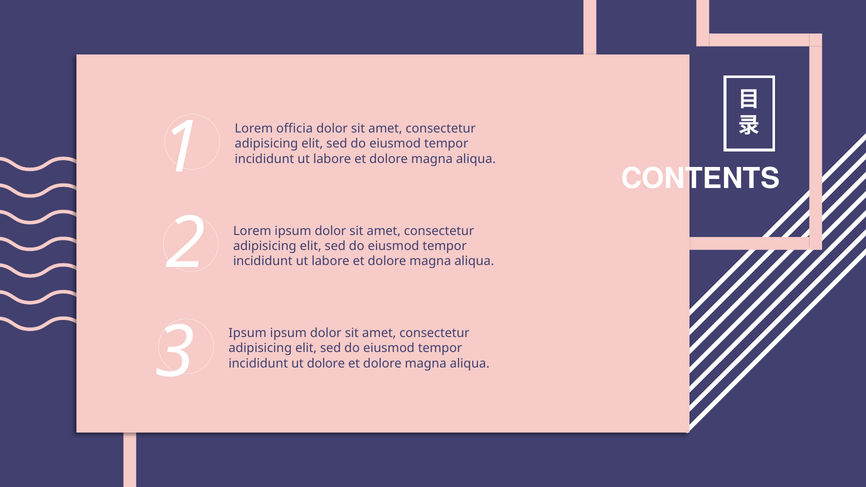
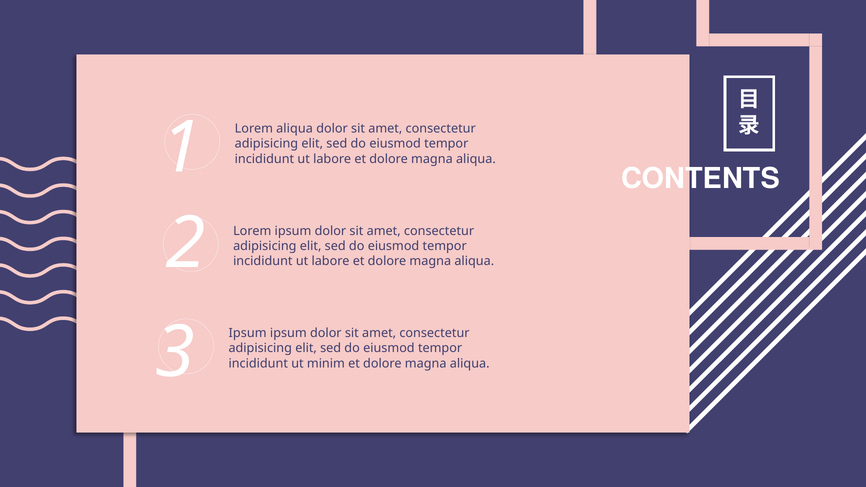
Lorem officia: officia -> aliqua
ut dolore: dolore -> minim
